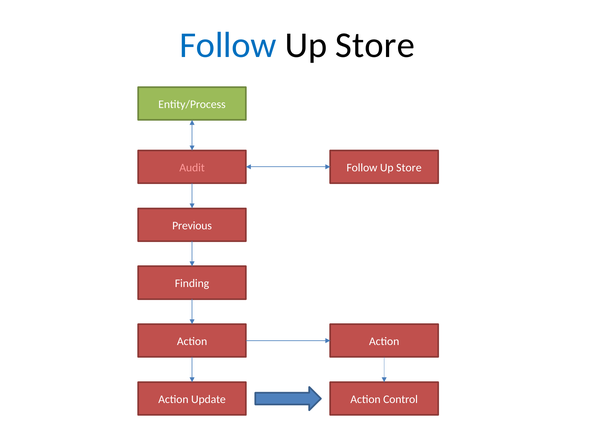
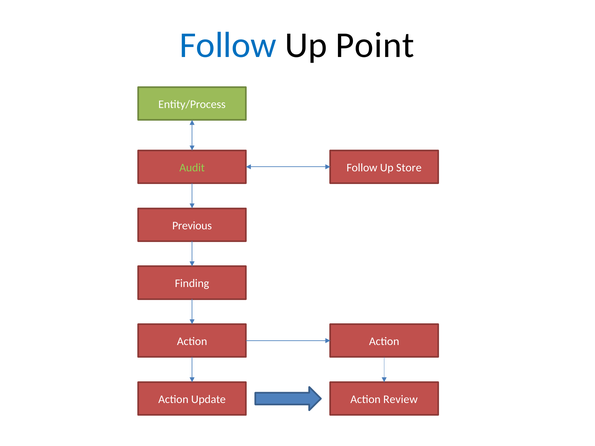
Store at (375, 45): Store -> Point
Audit colour: pink -> light green
Control: Control -> Review
